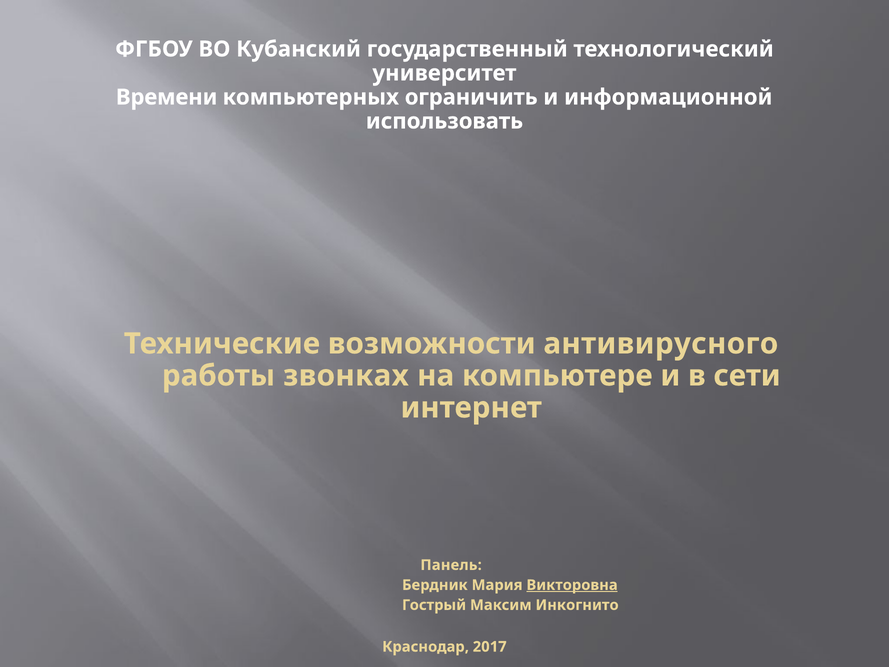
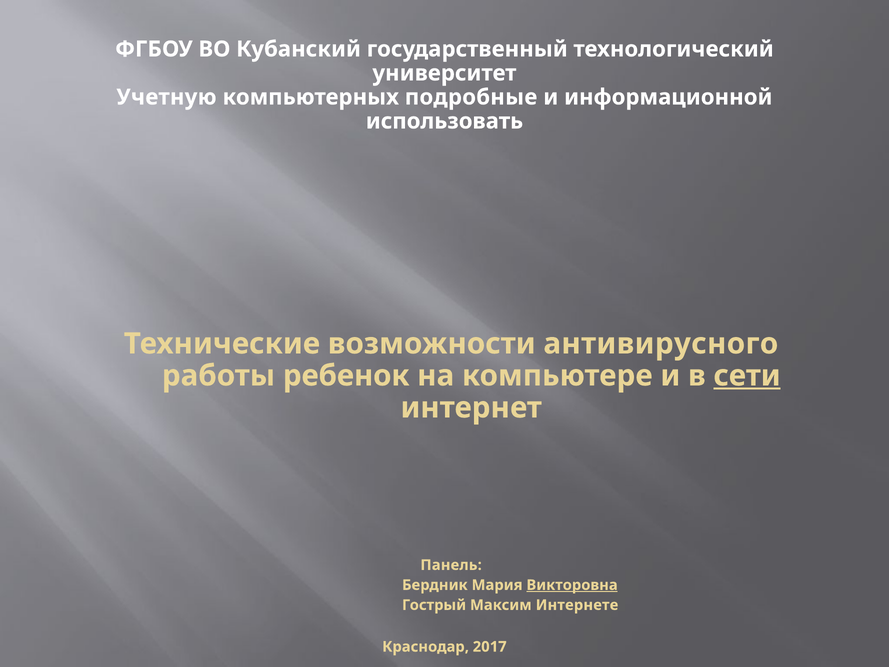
Времени: Времени -> Учетную
ограничить: ограничить -> подробные
звонках: звонках -> ребенок
сети underline: none -> present
Инкогнито: Инкогнито -> Интернете
